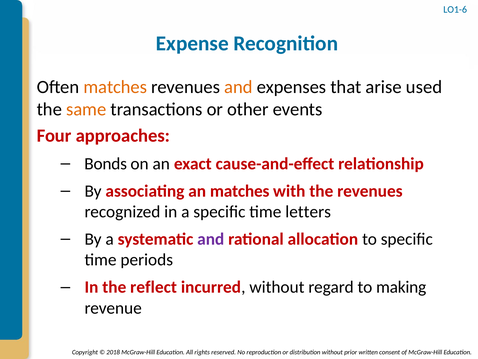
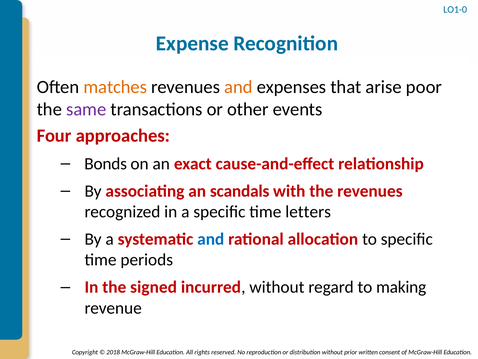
LO1-6: LO1-6 -> LO1-0
used: used -> poor
same colour: orange -> purple
an matches: matches -> scandals
and at (211, 239) colour: purple -> blue
reflect: reflect -> signed
